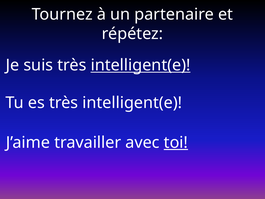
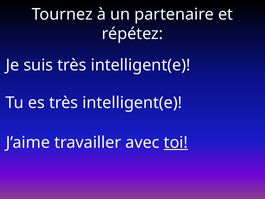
intelligent(e at (141, 65) underline: present -> none
